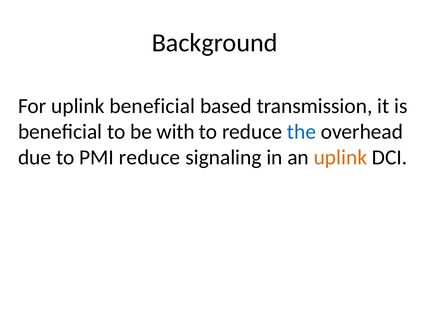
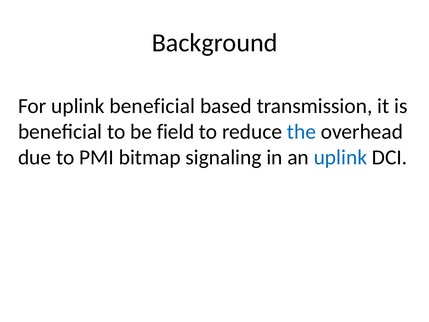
with: with -> field
PMI reduce: reduce -> bitmap
uplink at (340, 157) colour: orange -> blue
